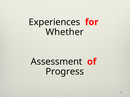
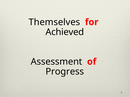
Experiences: Experiences -> Themselves
Whether: Whether -> Achieved
